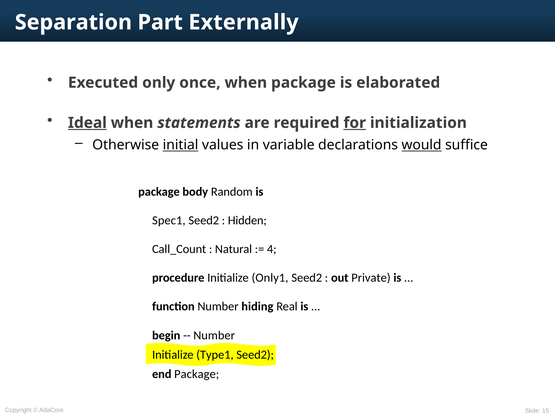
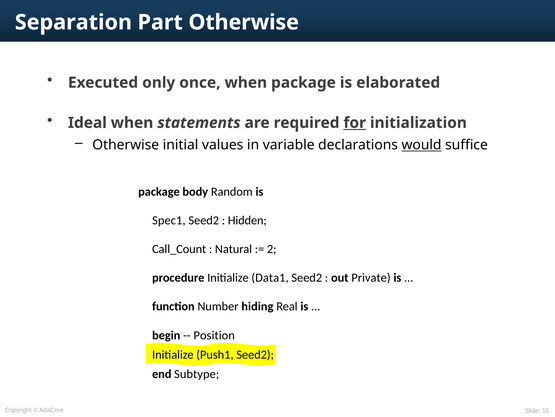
Part Externally: Externally -> Otherwise
Ideal underline: present -> none
initial underline: present -> none
4: 4 -> 2
Only1: Only1 -> Data1
Number at (214, 335): Number -> Position
Type1: Type1 -> Push1
end Package: Package -> Subtype
